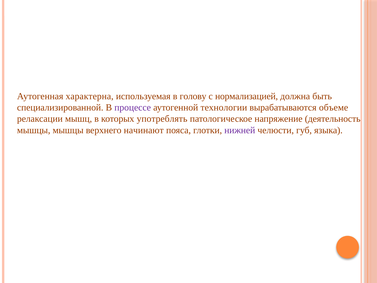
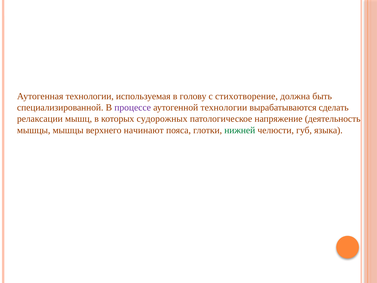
Аутогенная характерна: характерна -> технологии
нормализацией: нормализацией -> стихотворение
объеме: объеме -> сделать
употреблять: употреблять -> судорожных
нижней colour: purple -> green
